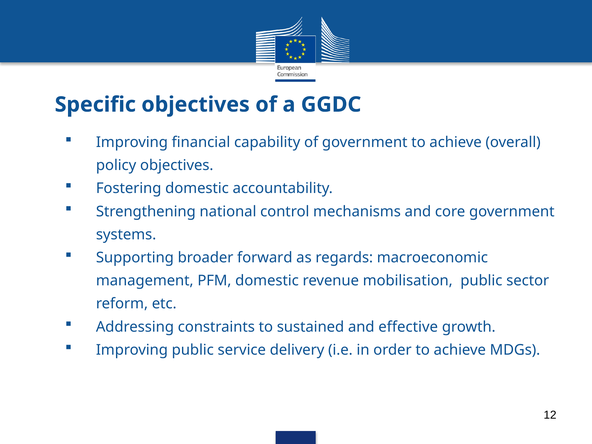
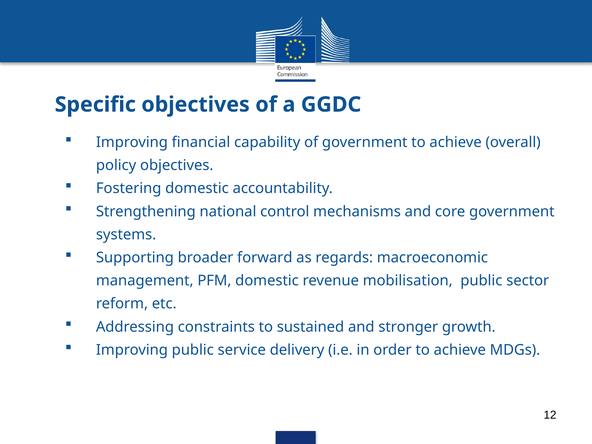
effective: effective -> stronger
